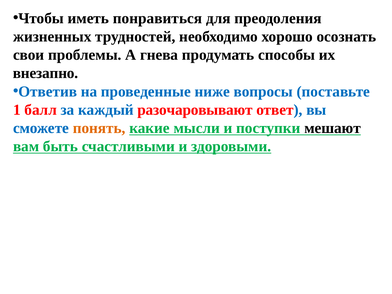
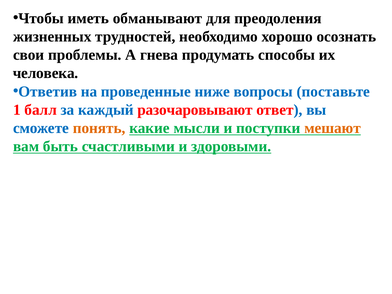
понравиться: понравиться -> обманывают
внезапно: внезапно -> человека
мешают colour: black -> orange
